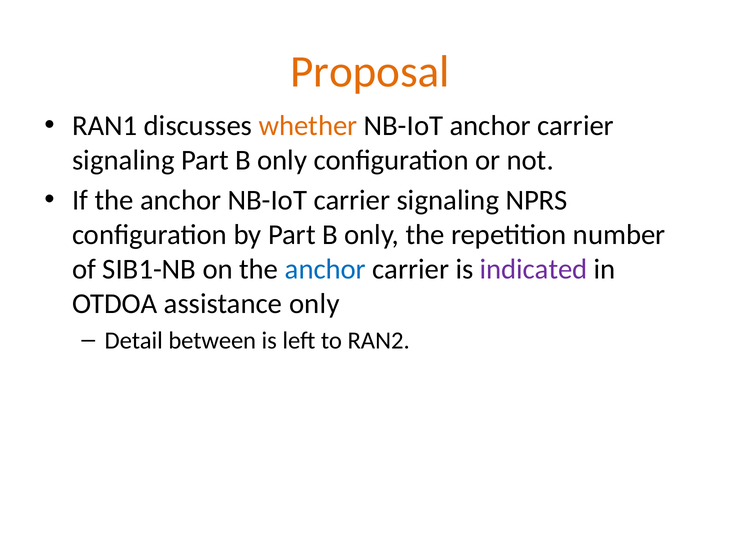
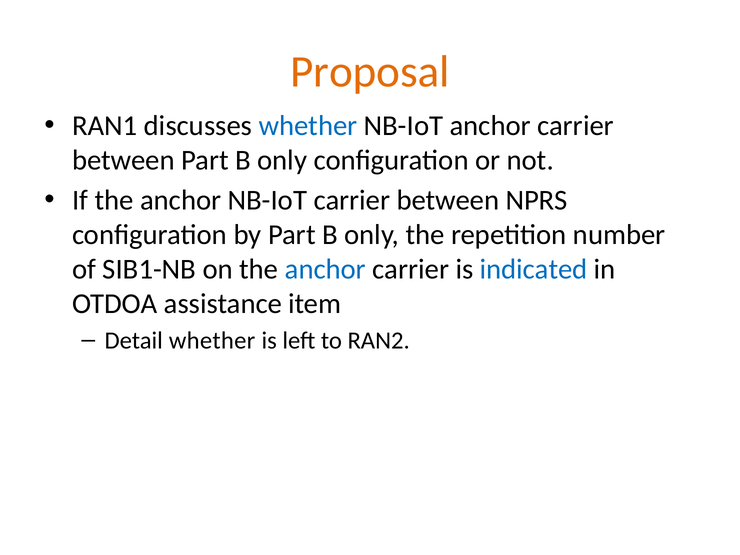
whether at (308, 126) colour: orange -> blue
signaling at (123, 160): signaling -> between
NB-IoT carrier signaling: signaling -> between
indicated colour: purple -> blue
assistance only: only -> item
Detail between: between -> whether
